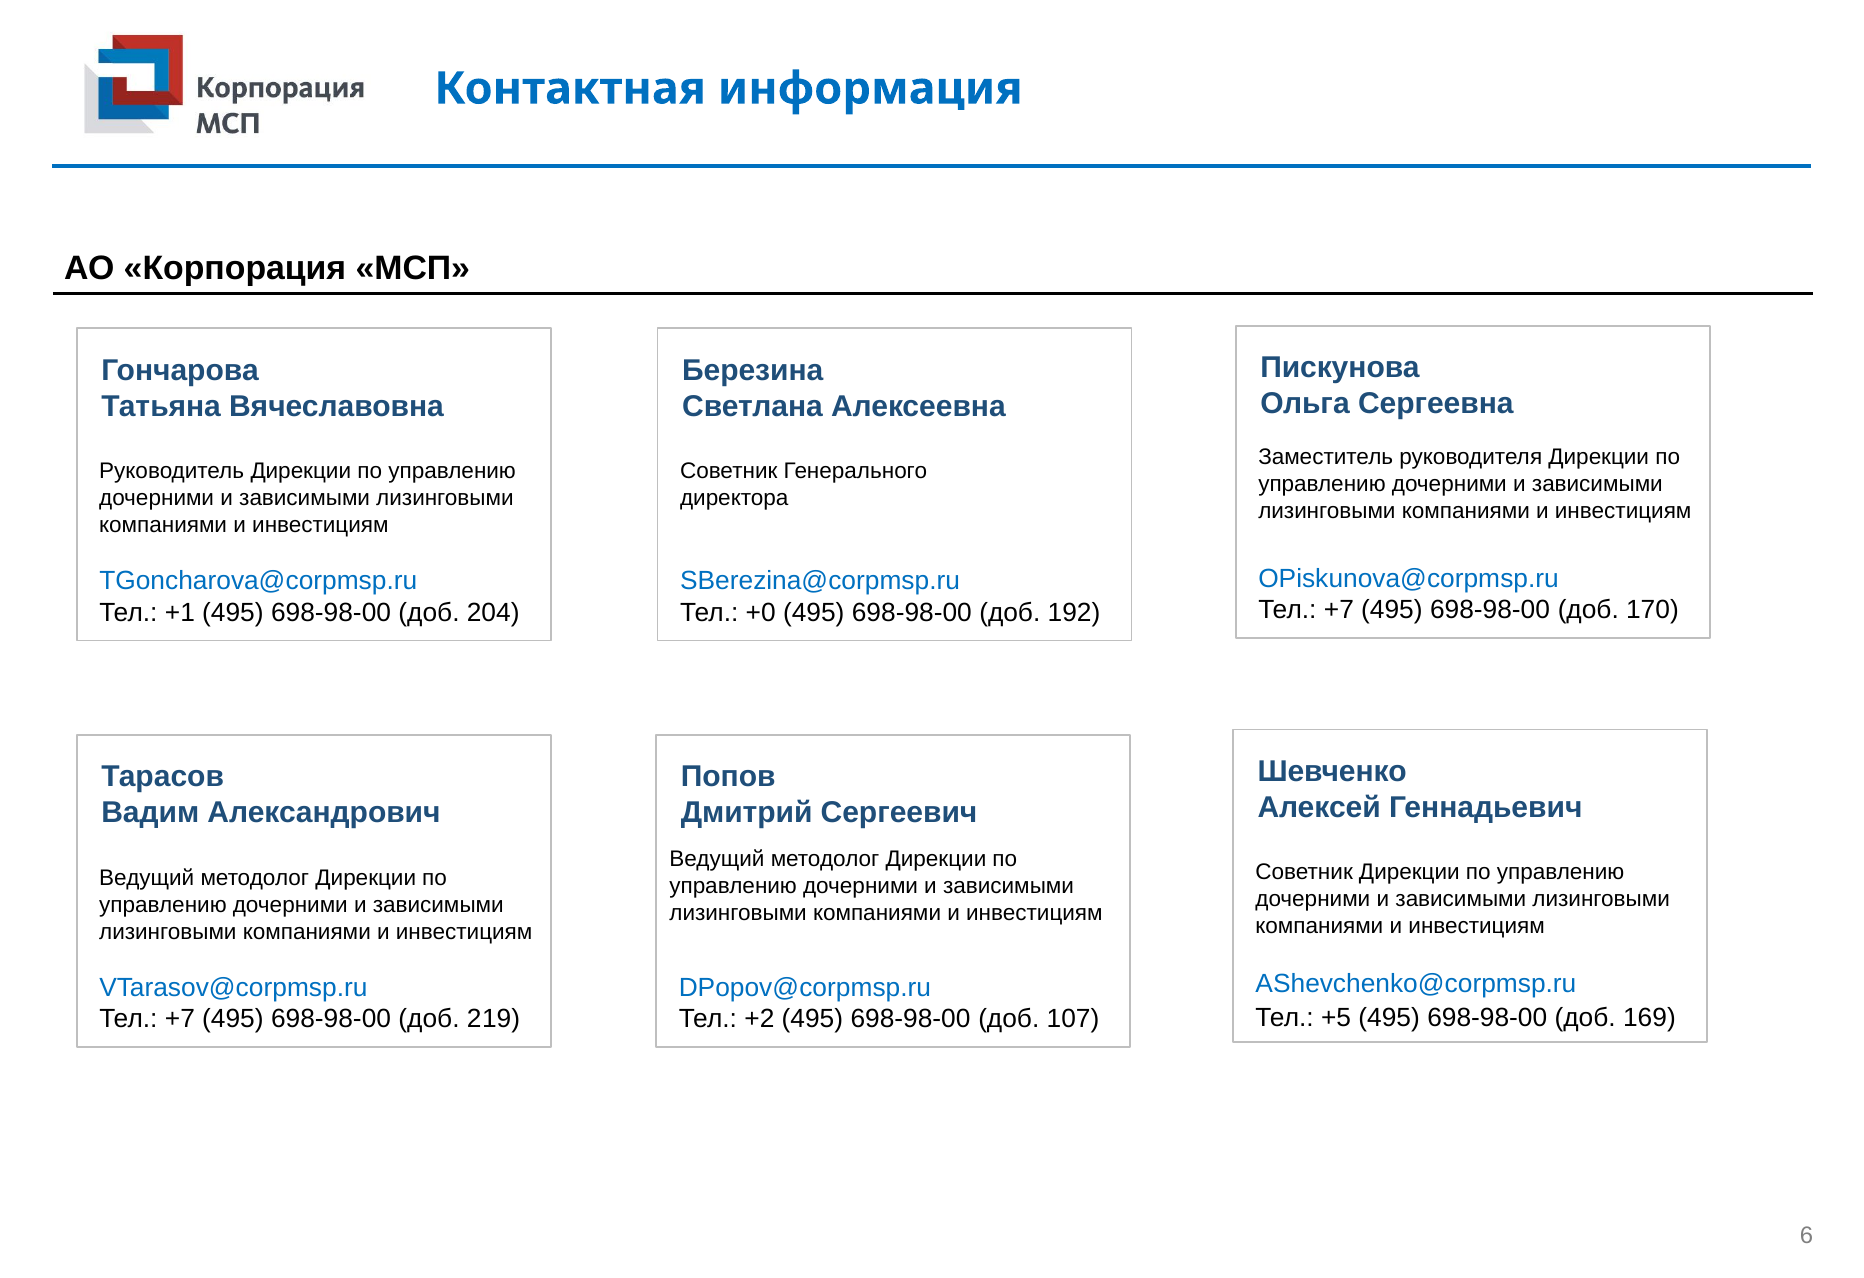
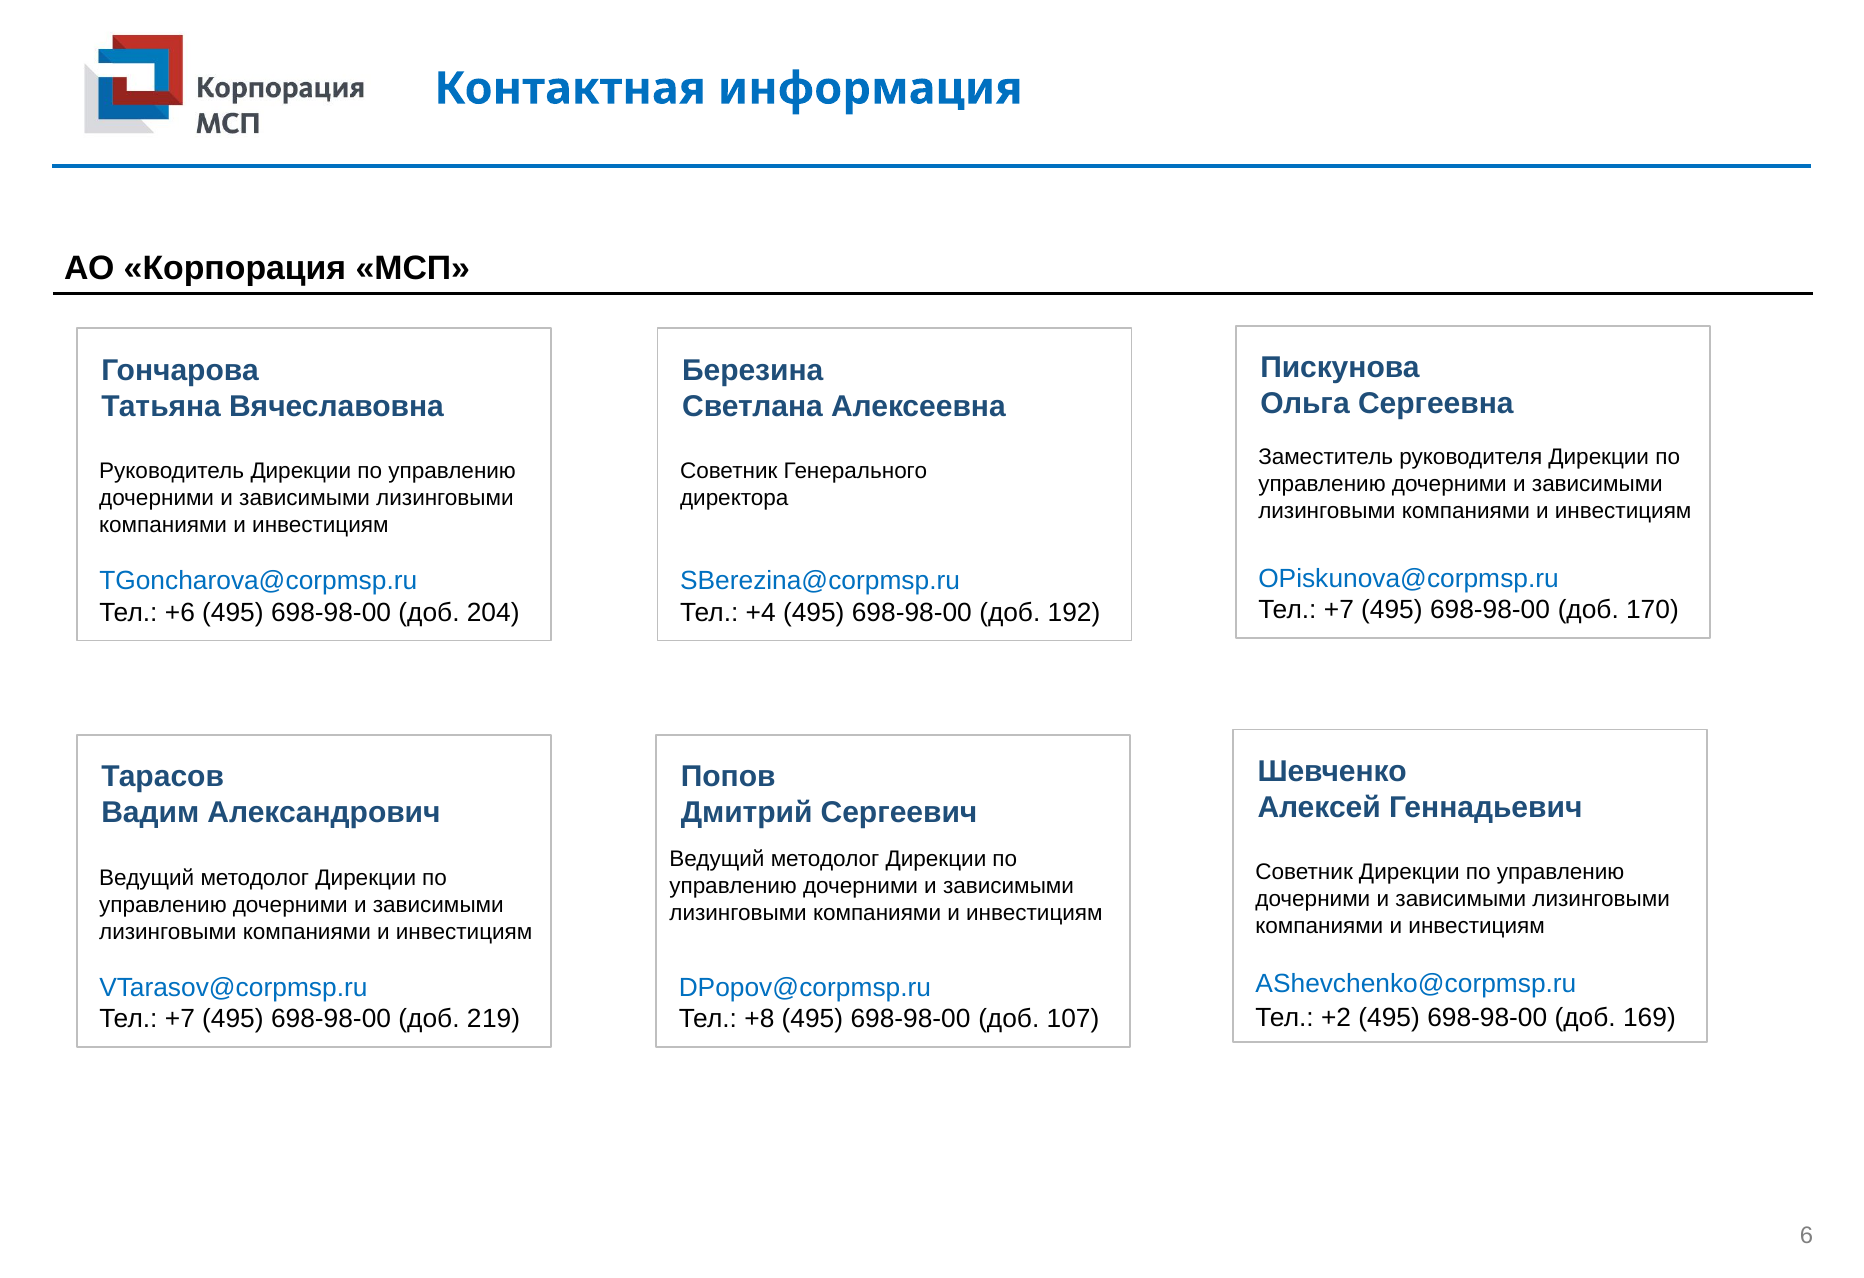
+1: +1 -> +6
+0: +0 -> +4
+5: +5 -> +2
+2: +2 -> +8
